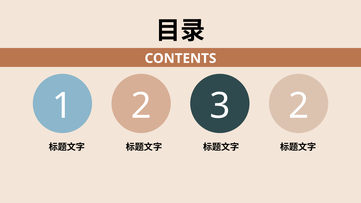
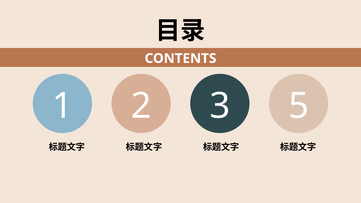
2 2: 2 -> 5
